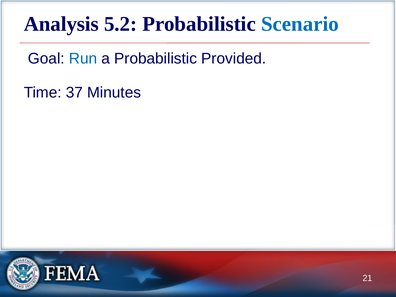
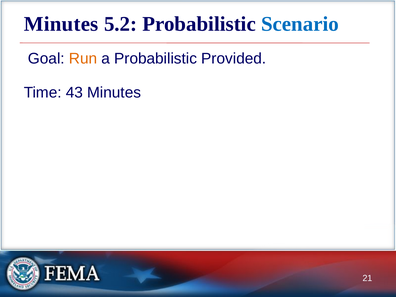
Analysis at (61, 24): Analysis -> Minutes
Run colour: blue -> orange
37: 37 -> 43
